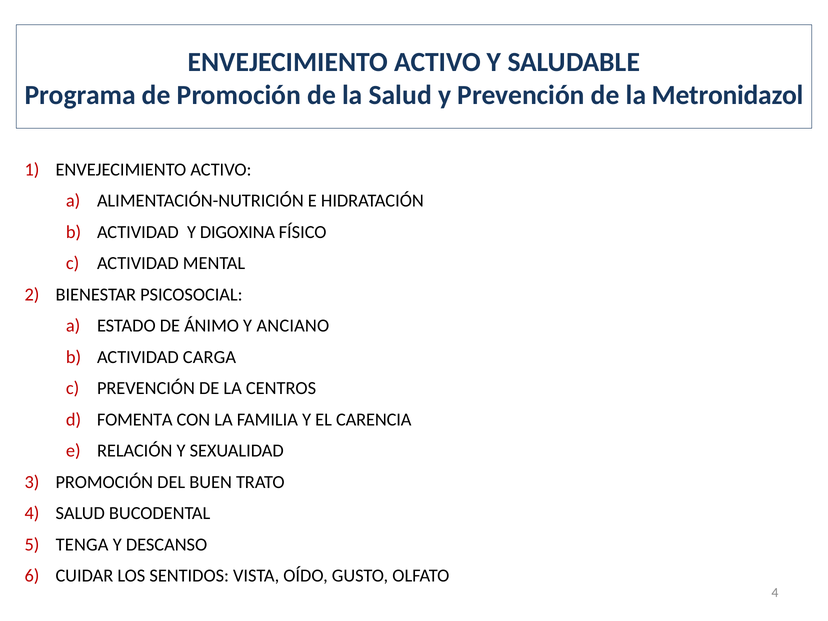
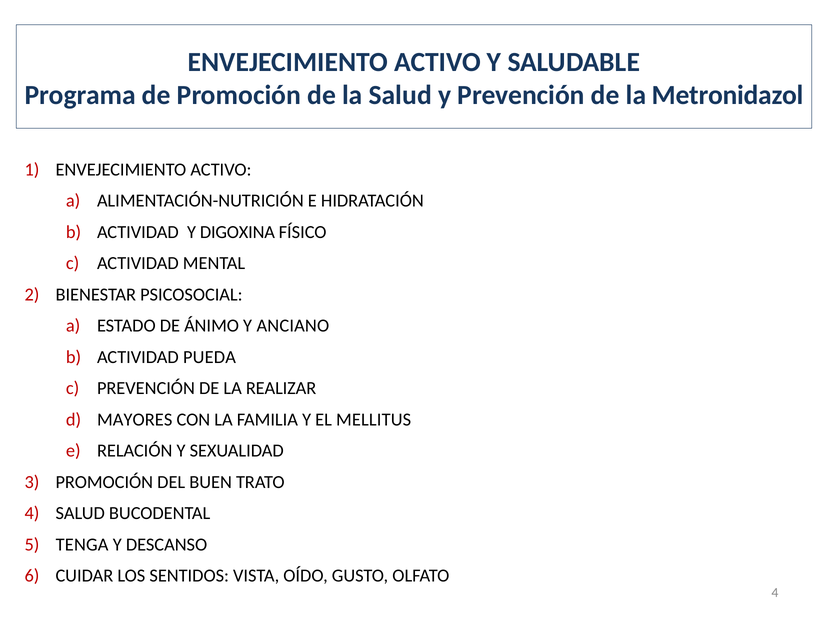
CARGA: CARGA -> PUEDA
CENTROS: CENTROS -> REALIZAR
FOMENTA: FOMENTA -> MAYORES
CARENCIA: CARENCIA -> MELLITUS
